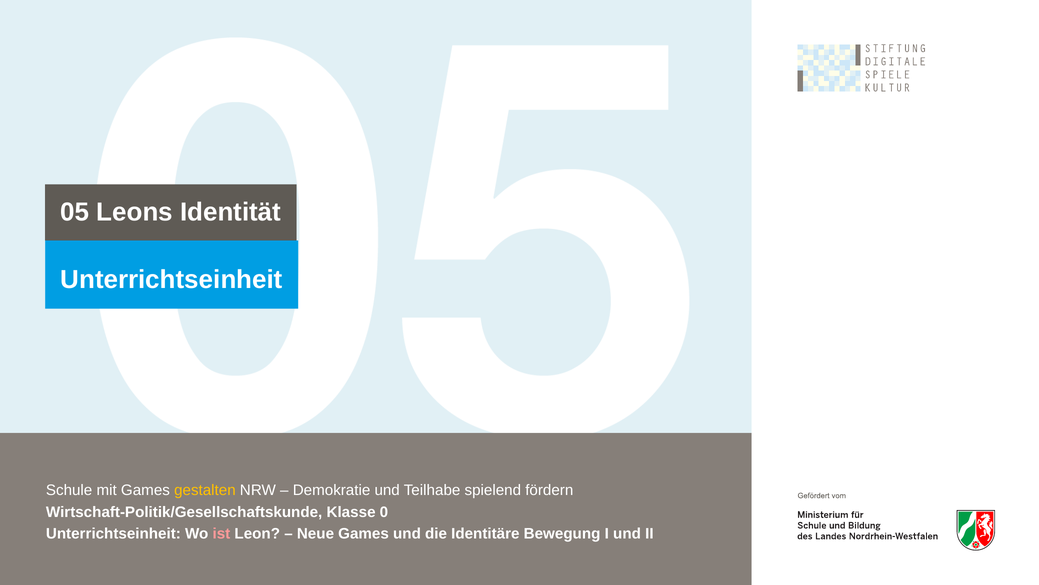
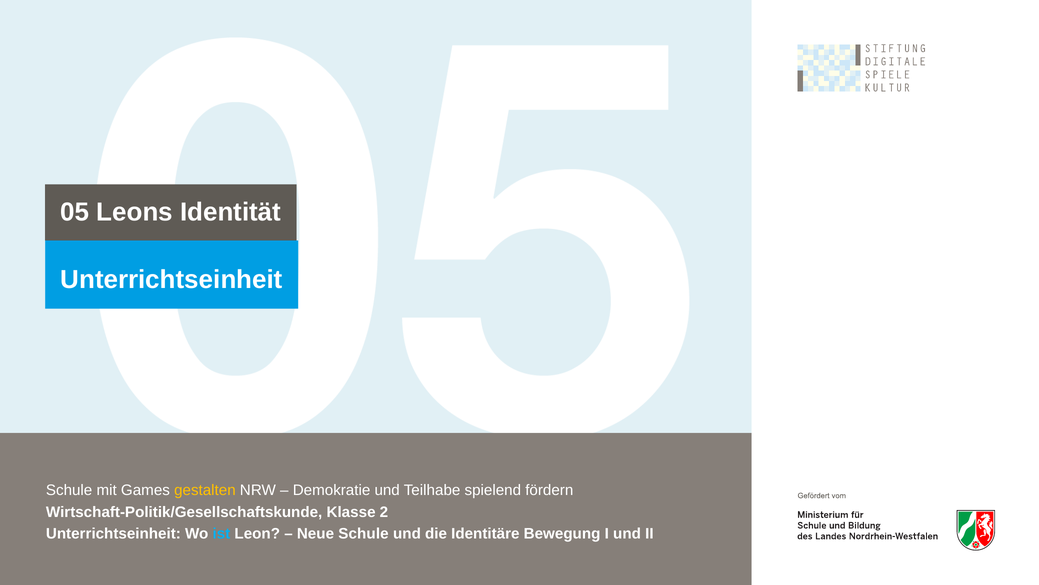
0: 0 -> 2
ist colour: pink -> light blue
Neue Games: Games -> Schule
